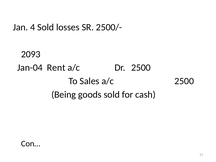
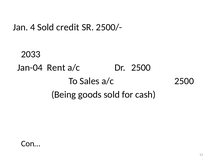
losses: losses -> credit
2093: 2093 -> 2033
